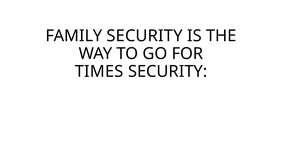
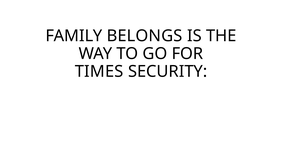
FAMILY SECURITY: SECURITY -> BELONGS
